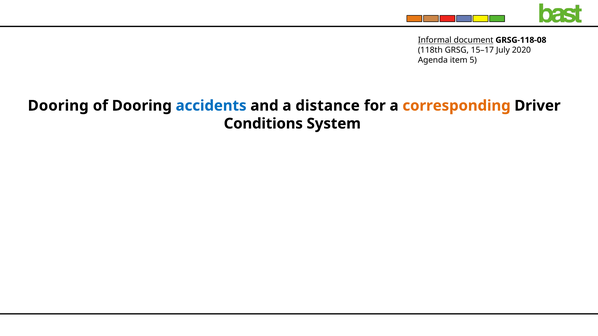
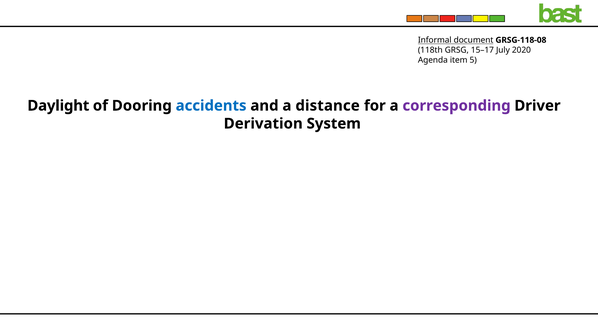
Dooring at (58, 106): Dooring -> Daylight
corresponding colour: orange -> purple
Conditions: Conditions -> Derivation
